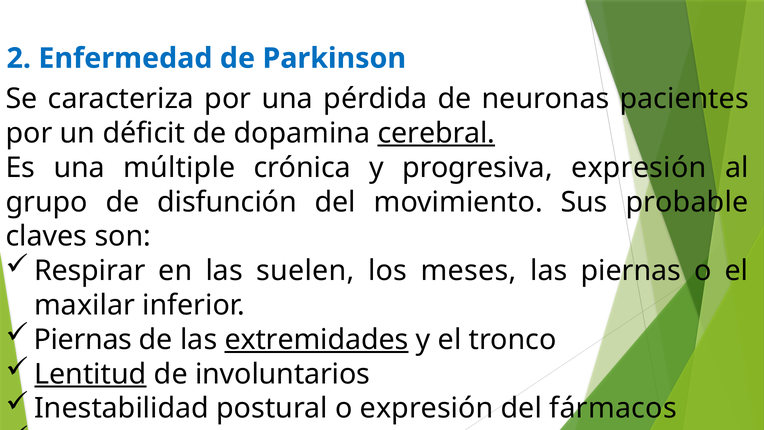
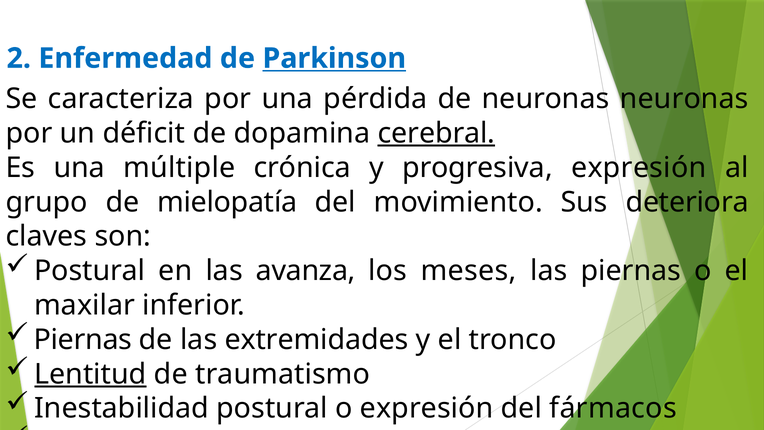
Parkinson underline: none -> present
neuronas pacientes: pacientes -> neuronas
disfunción: disfunción -> mielopatía
probable: probable -> deteriora
Respirar at (90, 271): Respirar -> Postural
suelen: suelen -> avanza
extremidades underline: present -> none
involuntarios: involuntarios -> traumatismo
